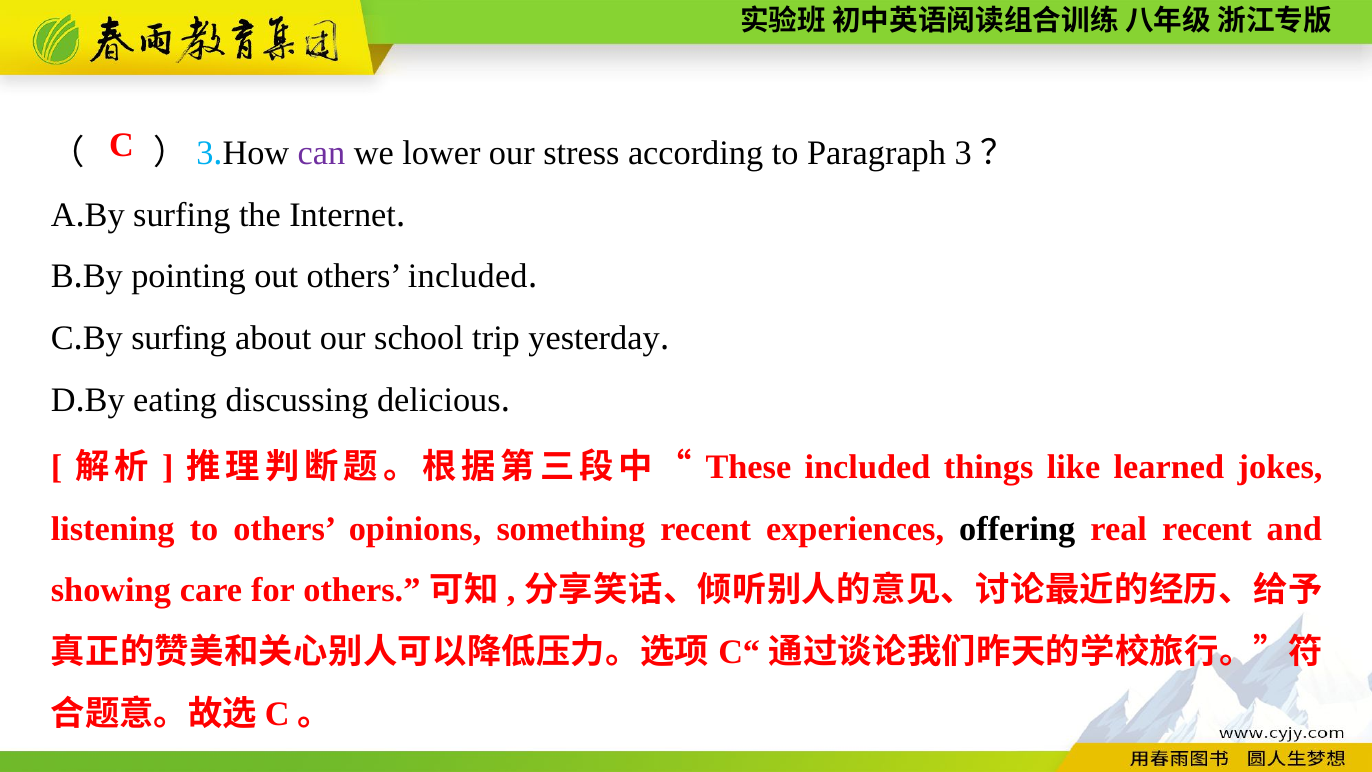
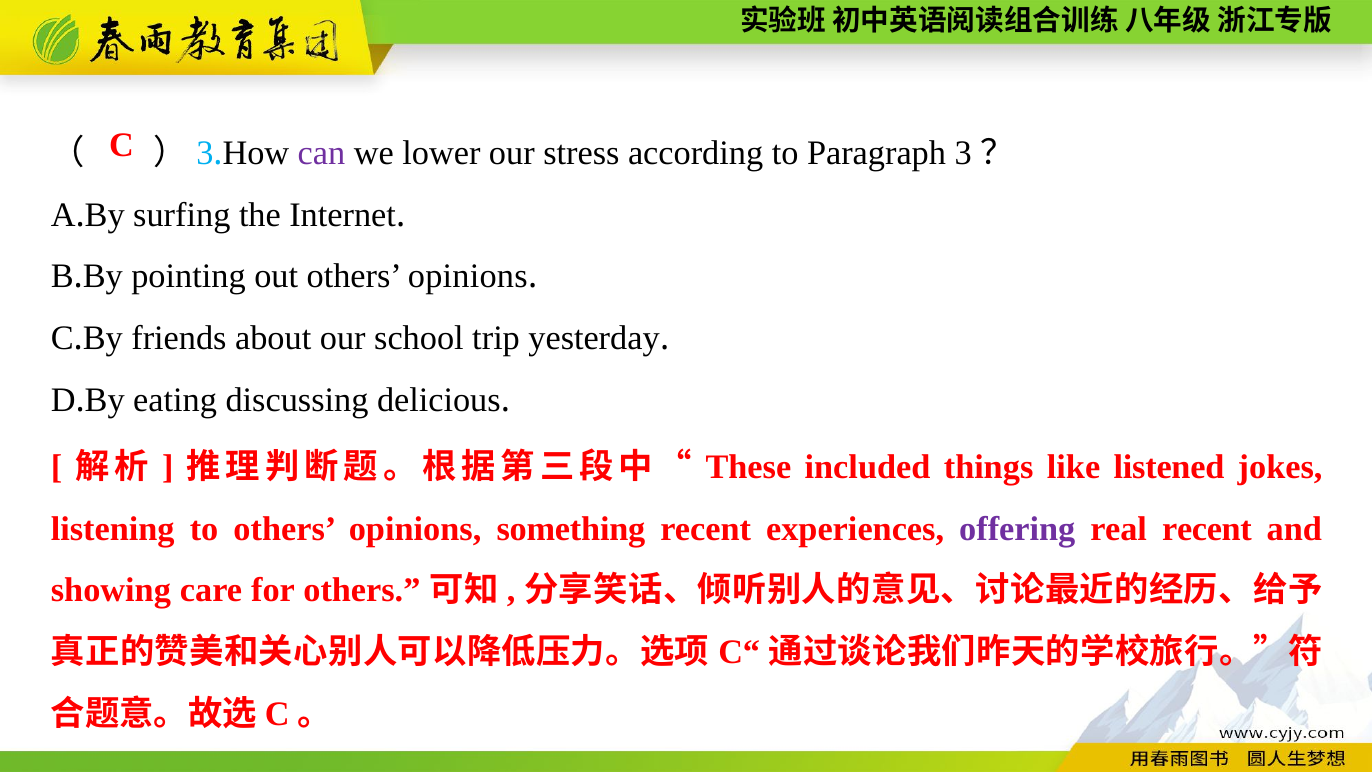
out others included: included -> opinions
surfing at (179, 338): surfing -> friends
learned: learned -> listened
offering colour: black -> purple
